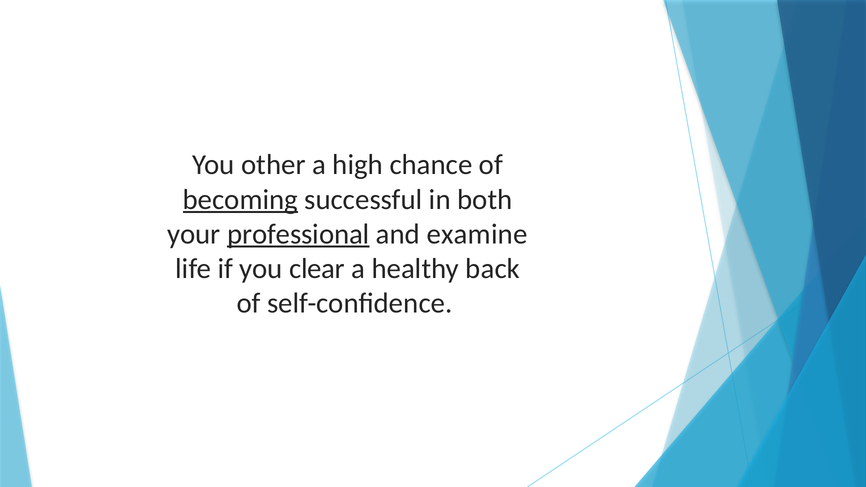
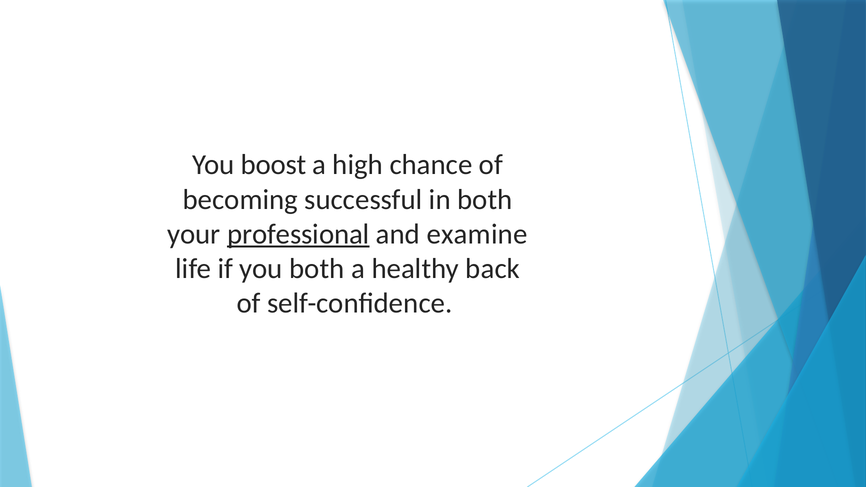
other: other -> boost
becoming underline: present -> none
you clear: clear -> both
